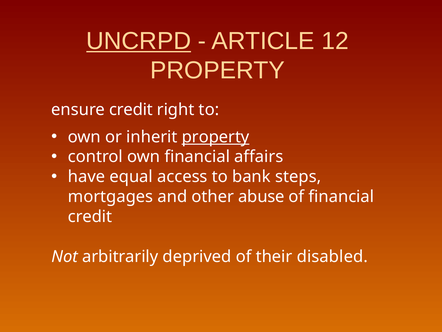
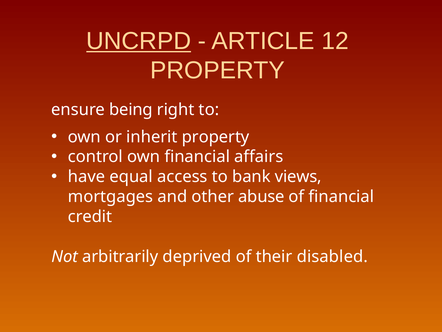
ensure credit: credit -> being
property at (216, 137) underline: present -> none
steps: steps -> views
